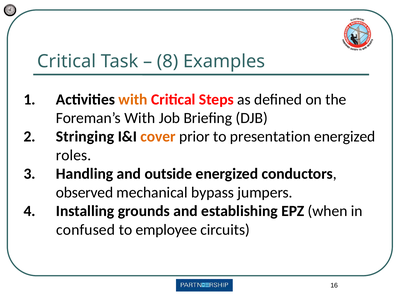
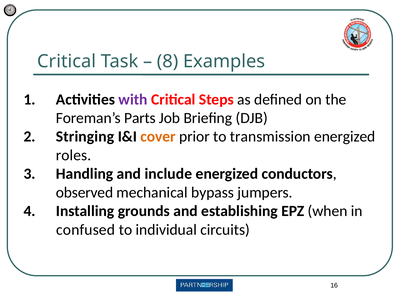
with at (133, 99) colour: orange -> purple
Foreman’s With: With -> Parts
presentation: presentation -> transmission
outside: outside -> include
employee: employee -> individual
